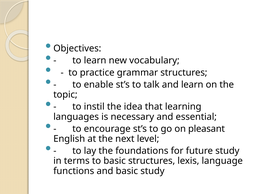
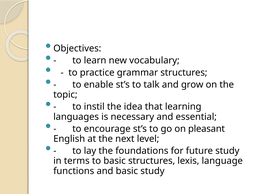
and learn: learn -> grow
